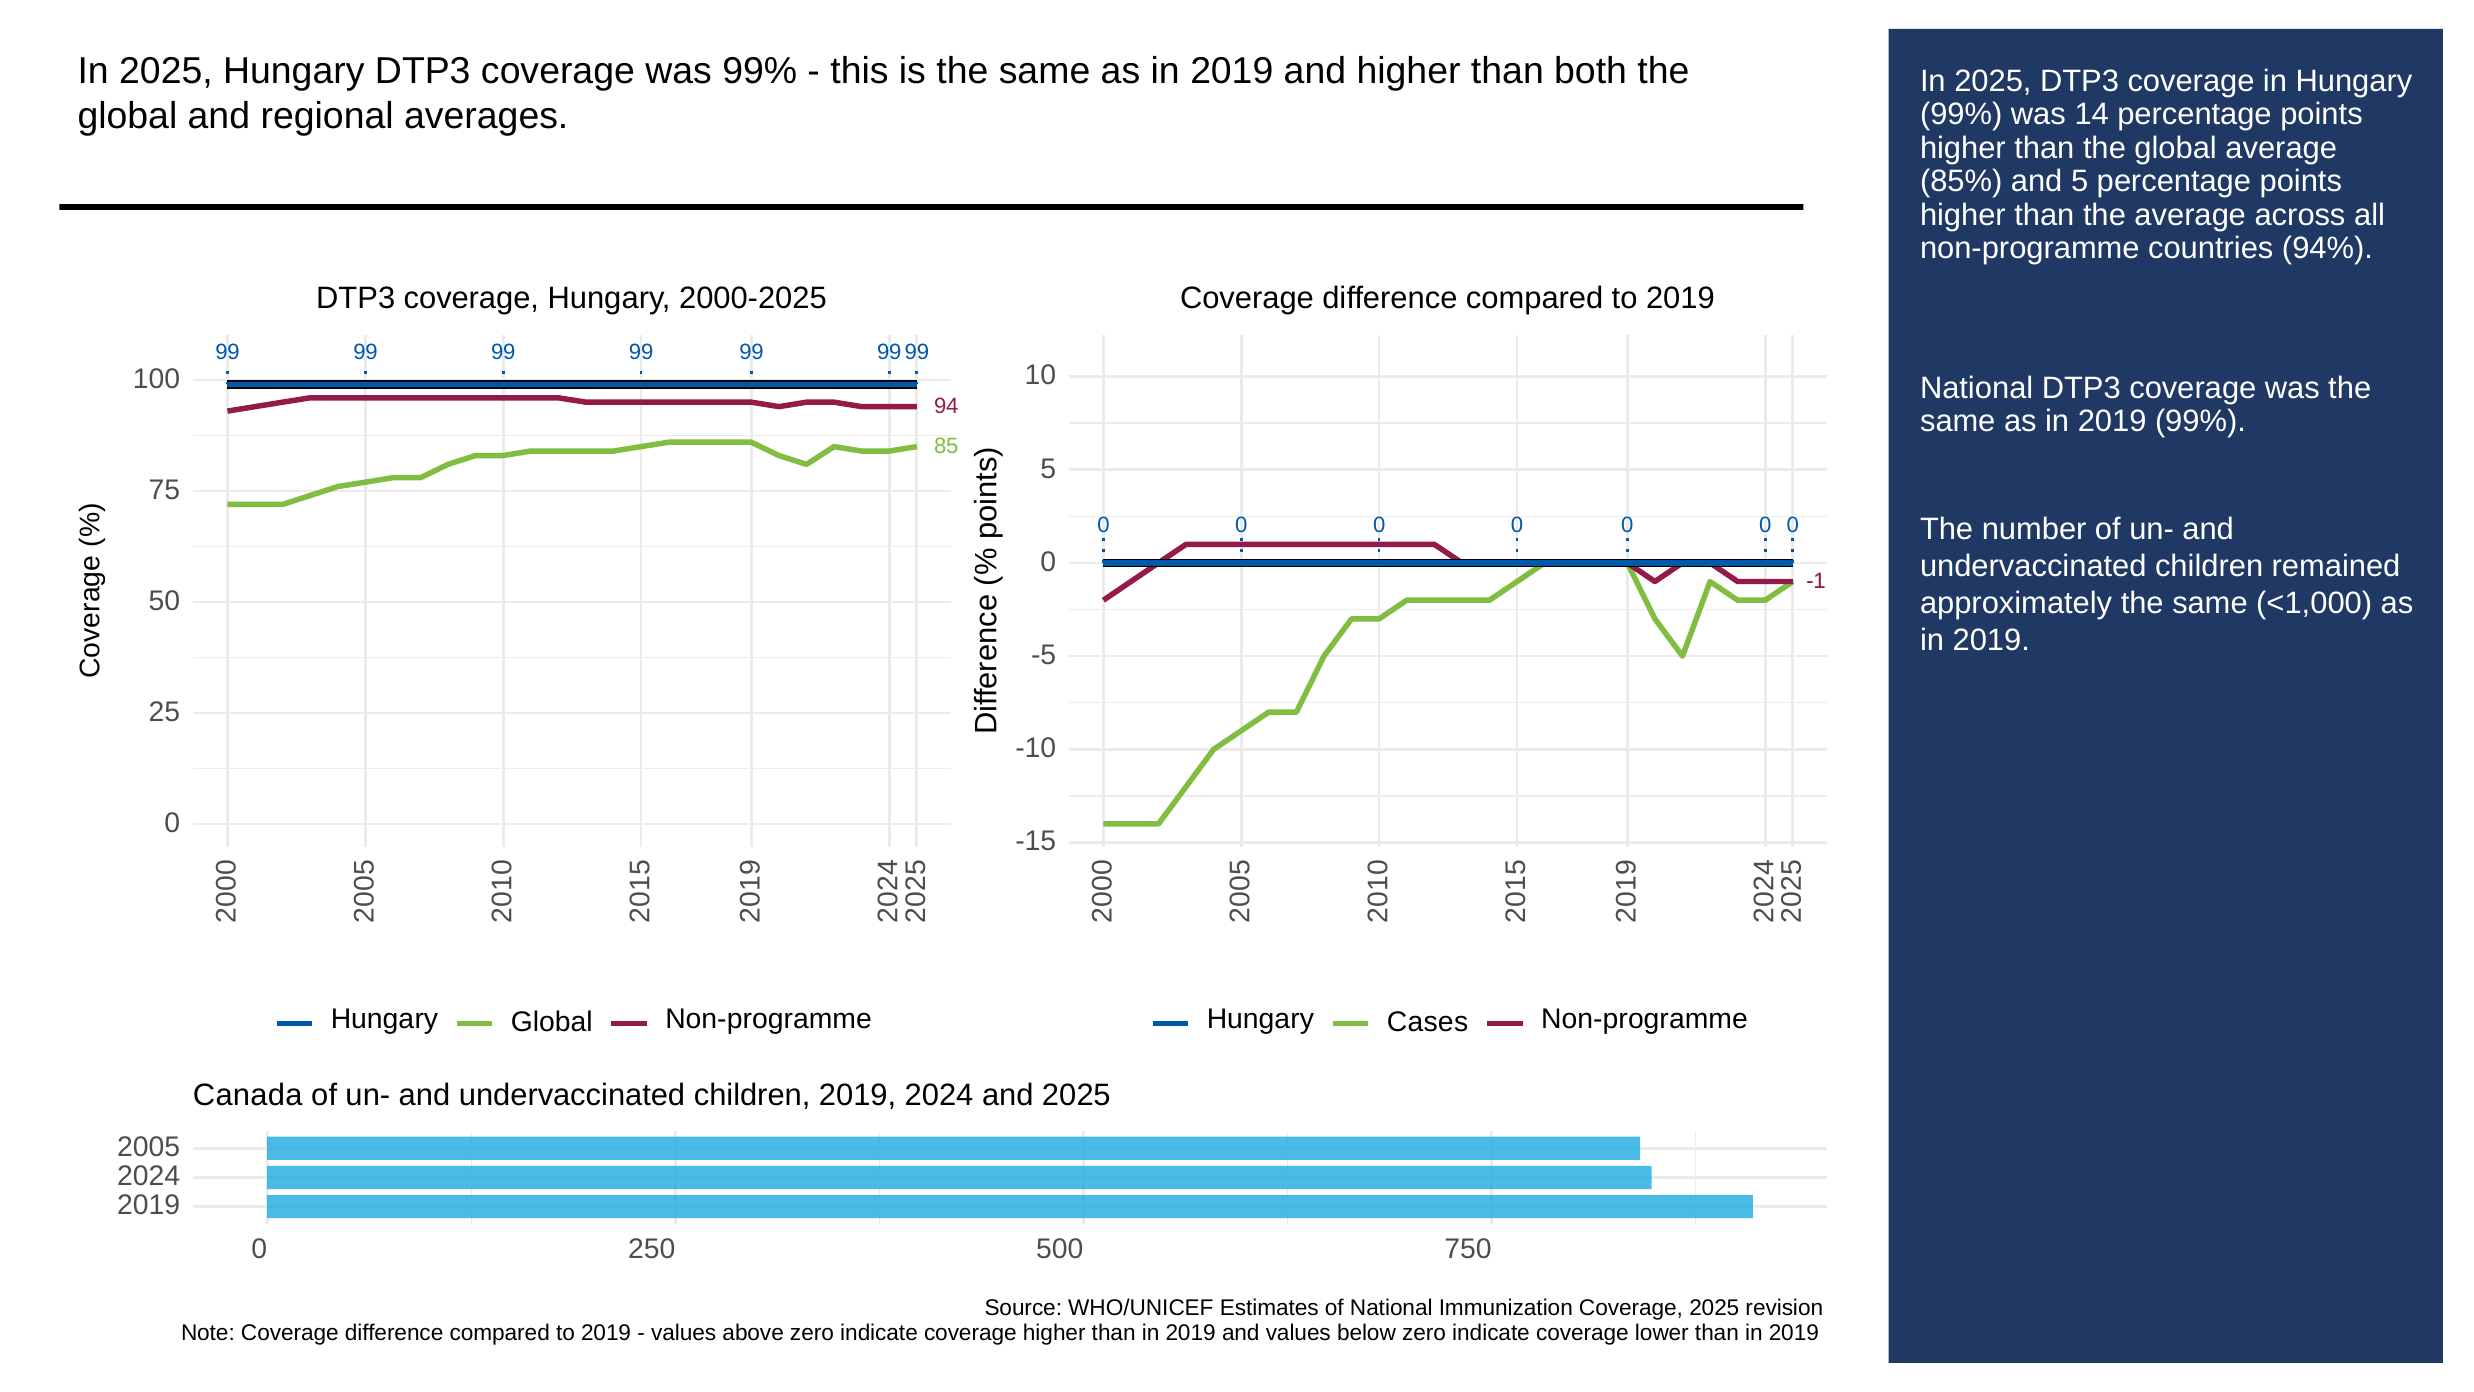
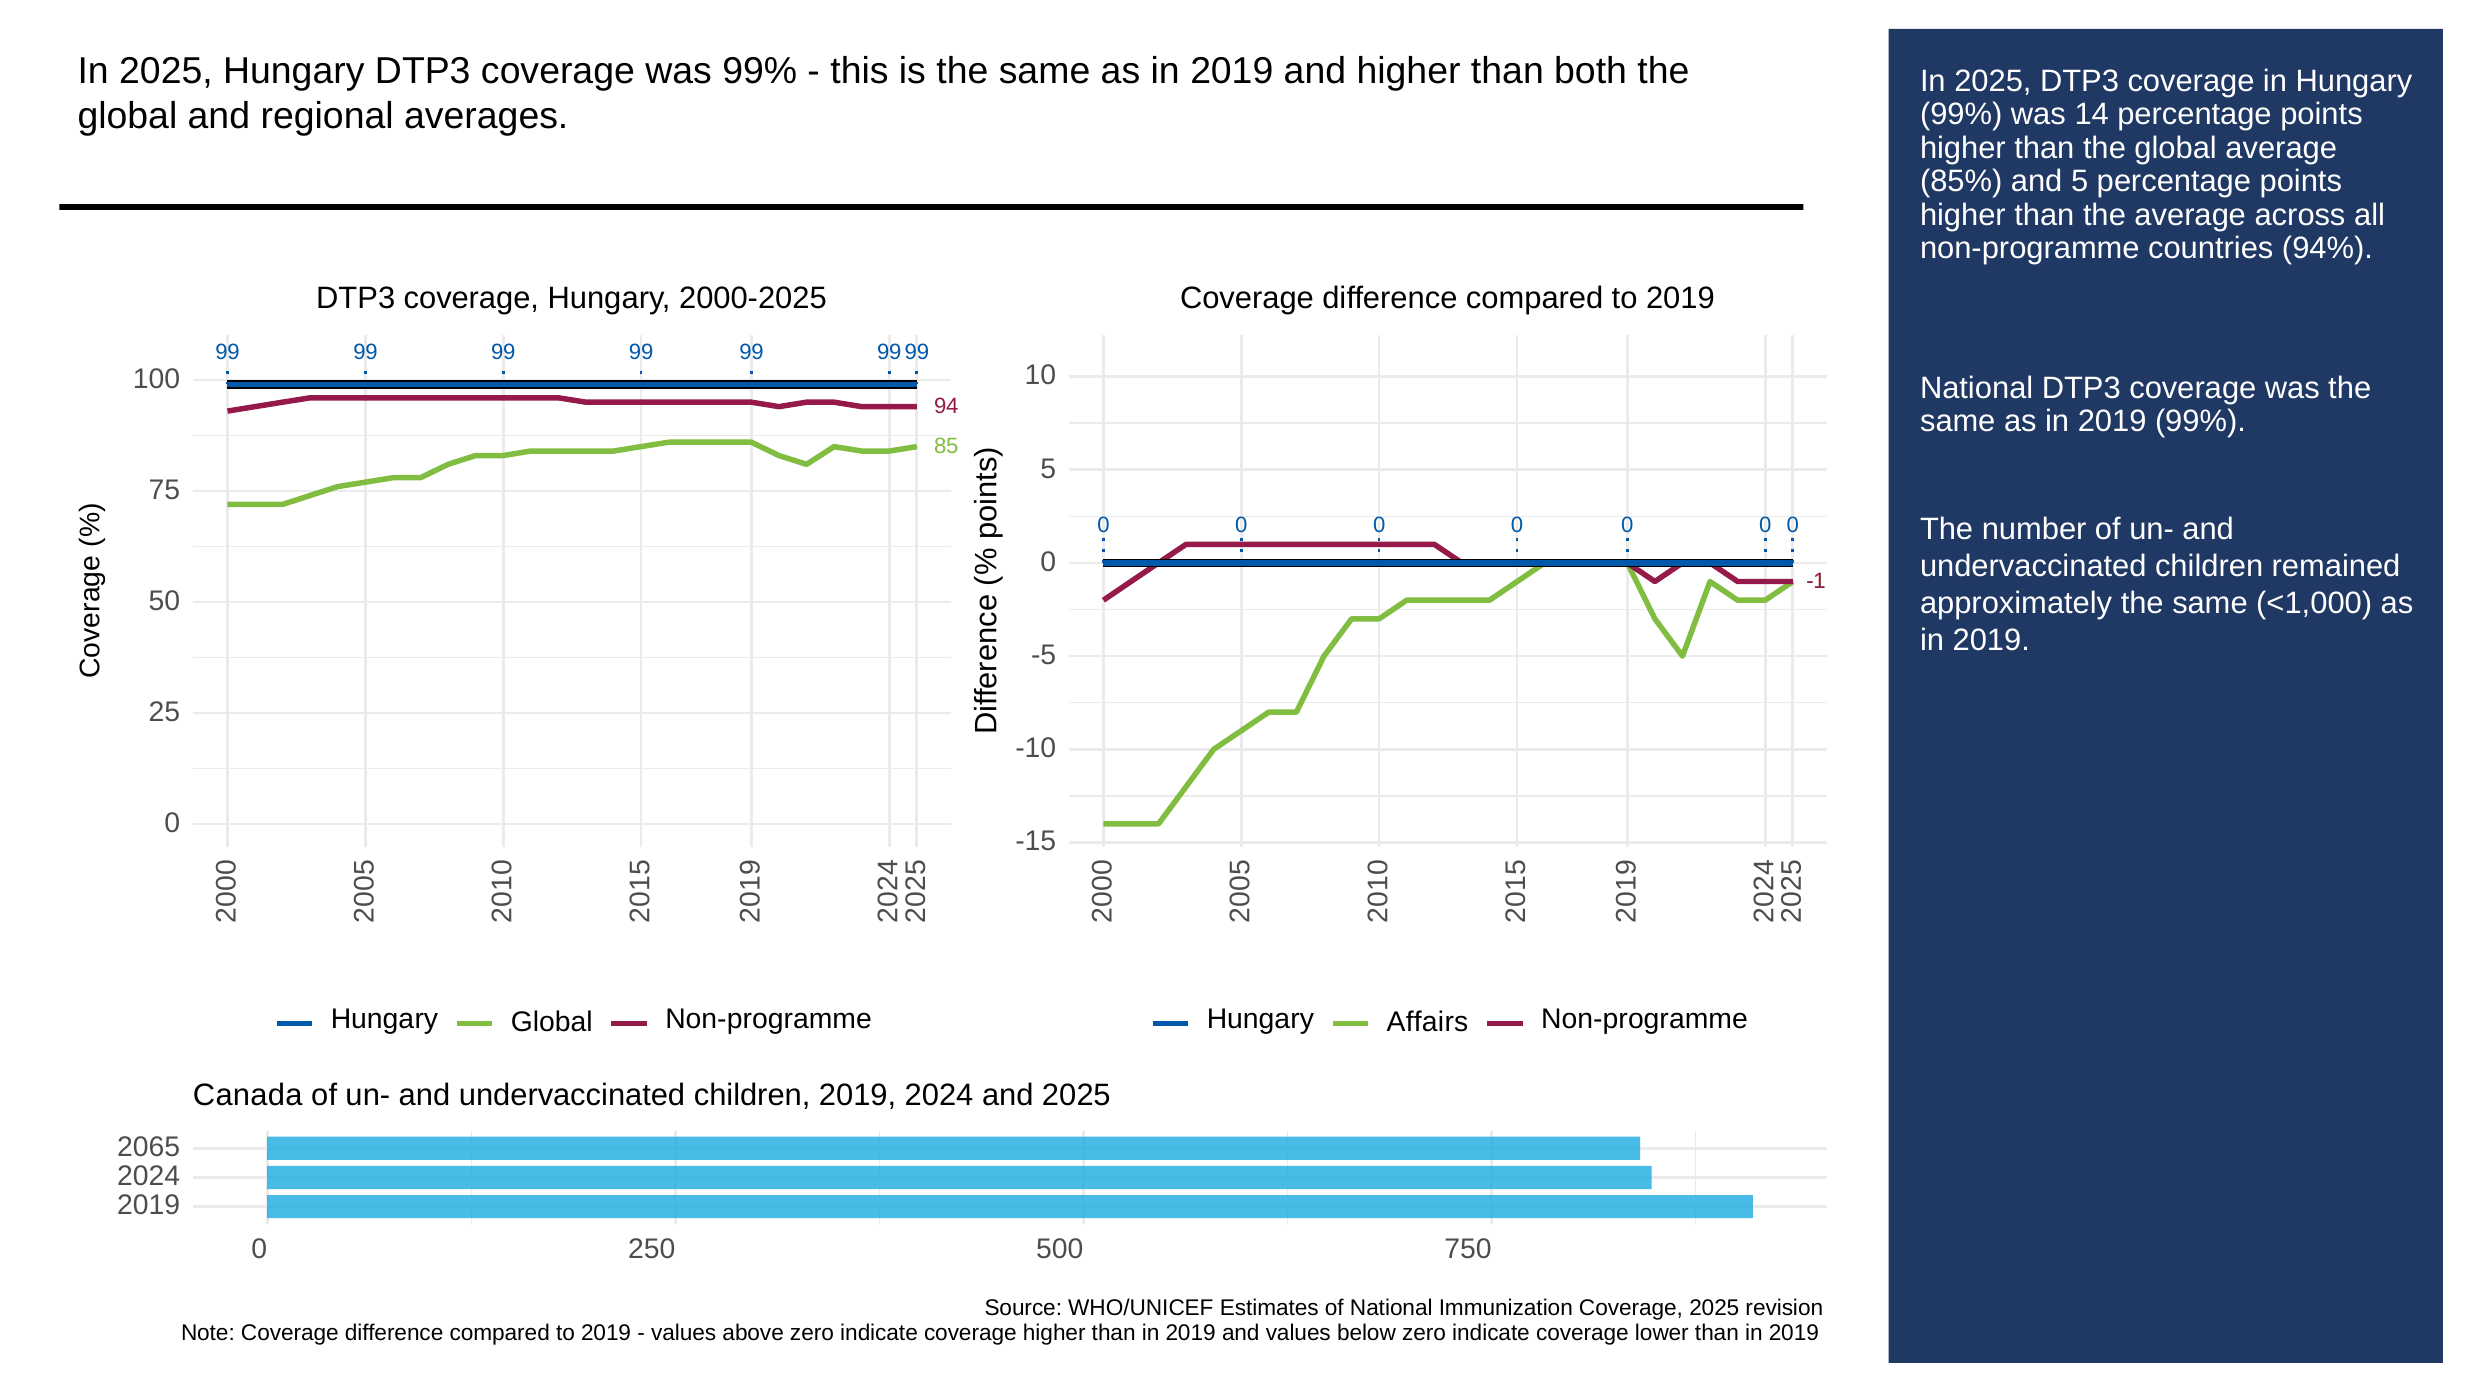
Cases: Cases -> Affairs
2005: 2005 -> 2065
